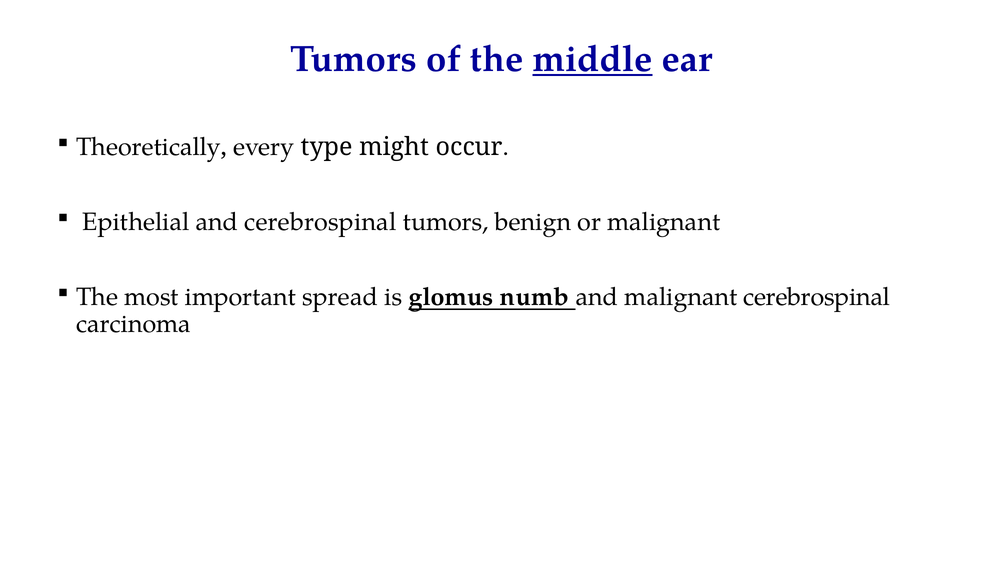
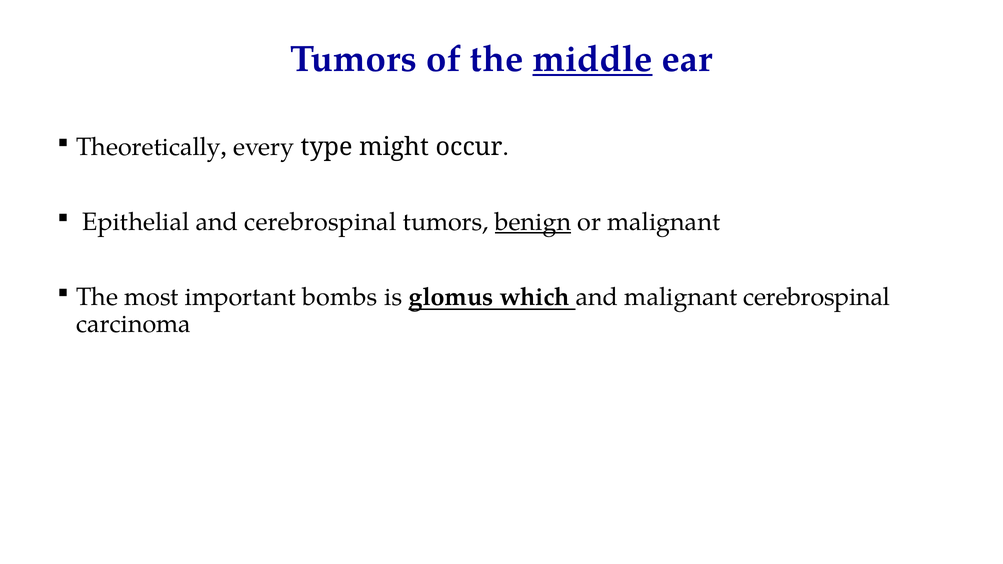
benign underline: none -> present
spread: spread -> bombs
numb: numb -> which
